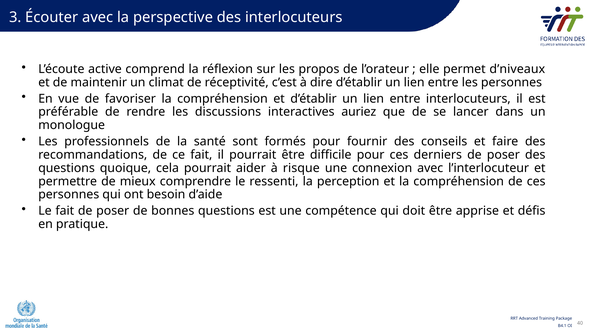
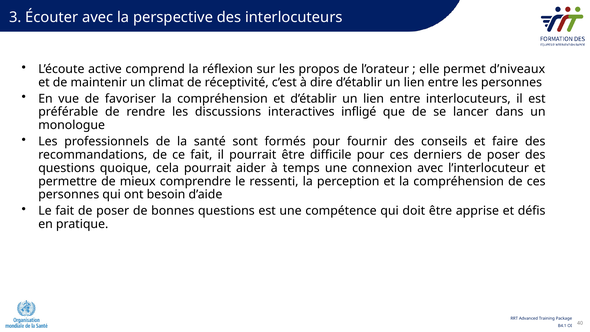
auriez: auriez -> infligé
risque: risque -> temps
